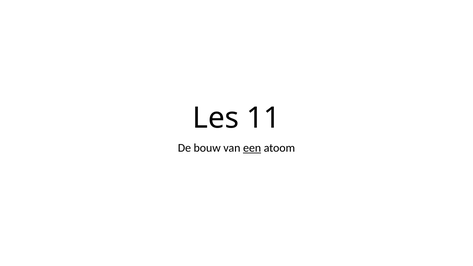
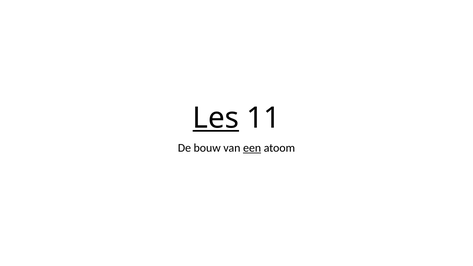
Les underline: none -> present
